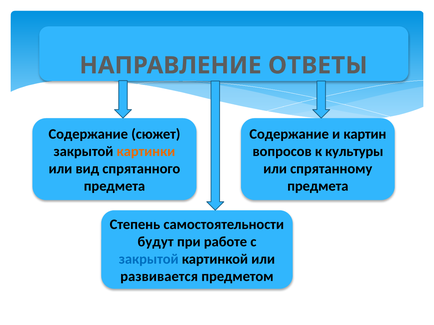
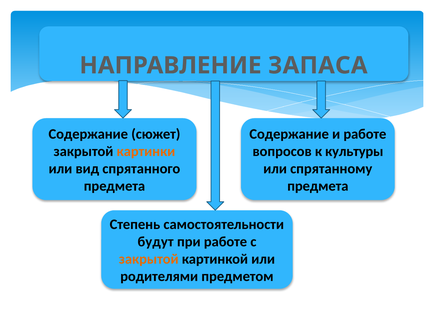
ОТВЕТЫ: ОТВЕТЫ -> ЗАПАСА
и картин: картин -> работе
закрытой at (149, 260) colour: blue -> orange
развивается: развивается -> родителями
